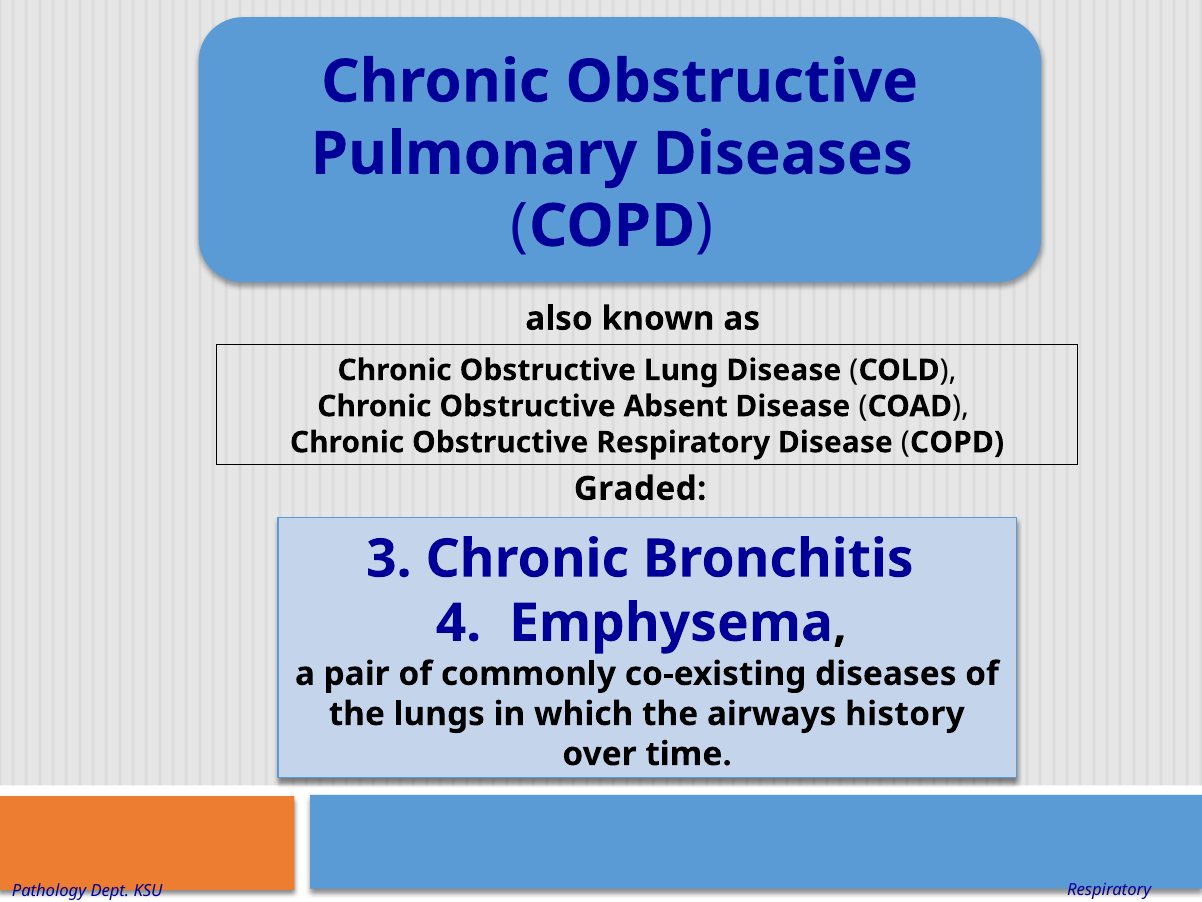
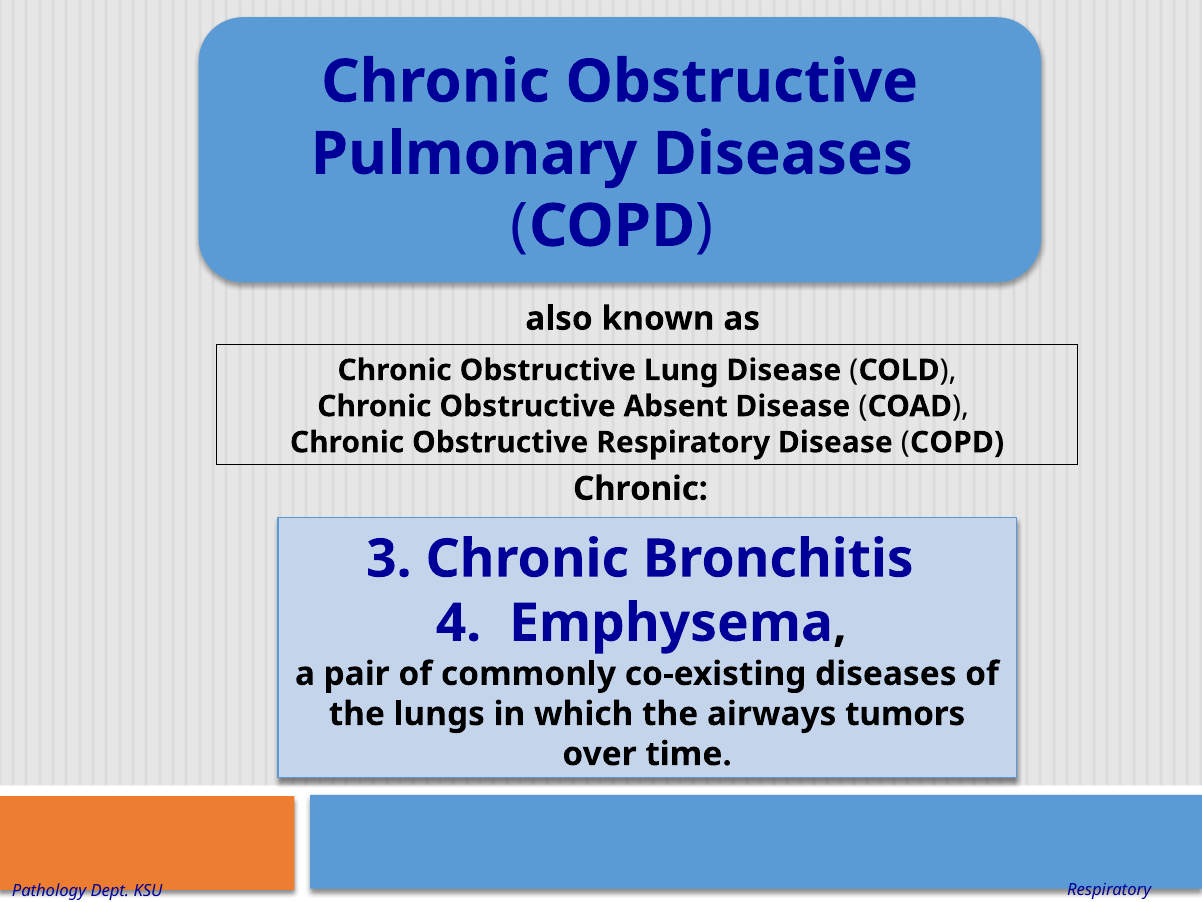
Graded at (640, 489): Graded -> Chronic
history: history -> tumors
